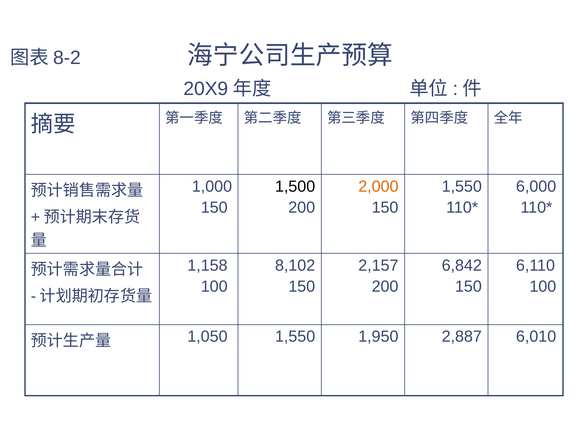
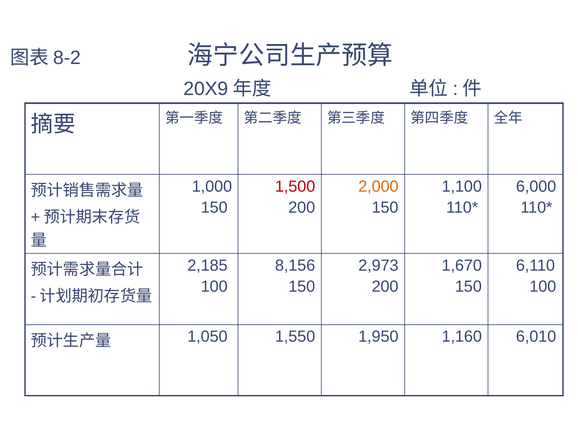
1,500 colour: black -> red
1,550 at (462, 186): 1,550 -> 1,100
1,158: 1,158 -> 2,185
8,102: 8,102 -> 8,156
2,157: 2,157 -> 2,973
6,842: 6,842 -> 1,670
2,887: 2,887 -> 1,160
